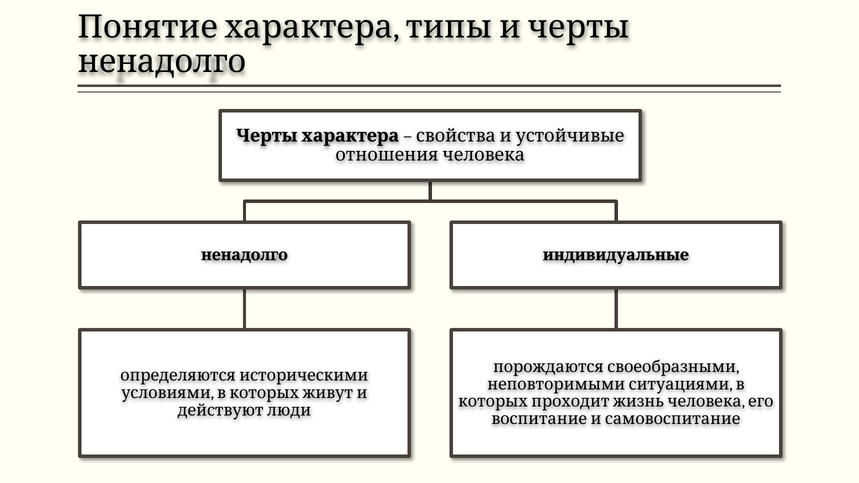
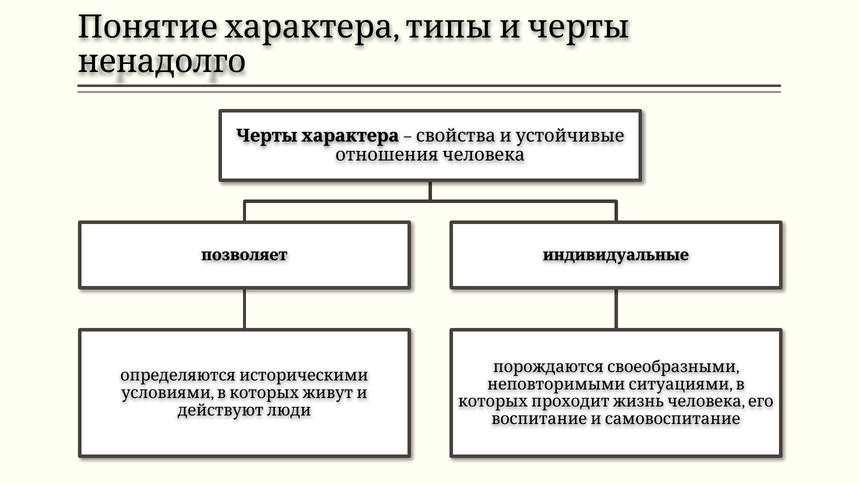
ненадолго at (244, 255): ненадолго -> позволяет
